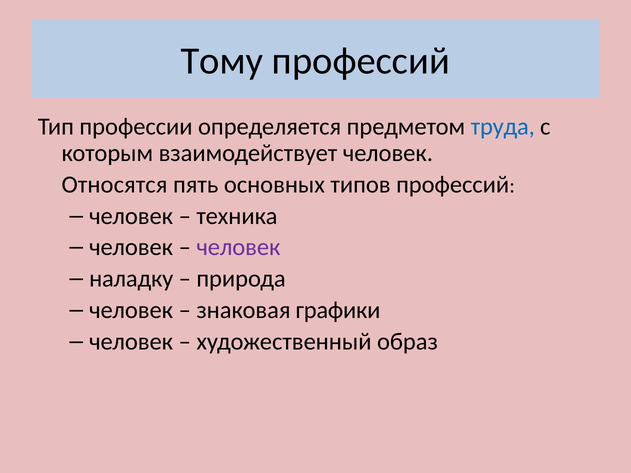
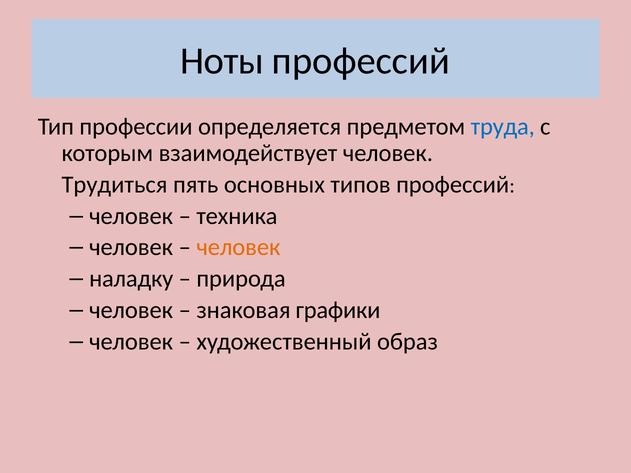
Тому: Тому -> Ноты
Относятся: Относятся -> Трудиться
человек at (238, 247) colour: purple -> orange
